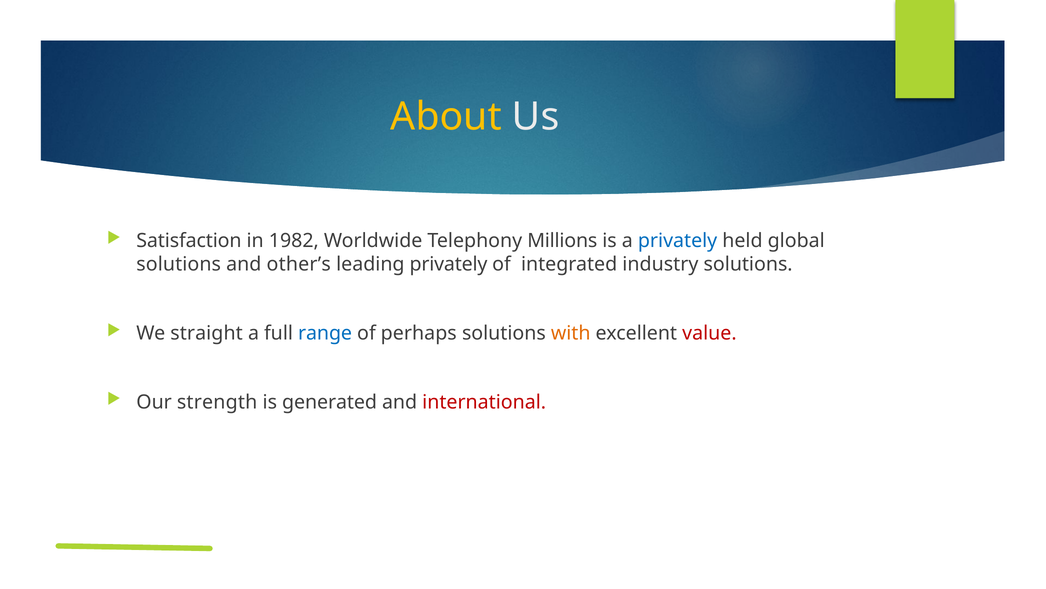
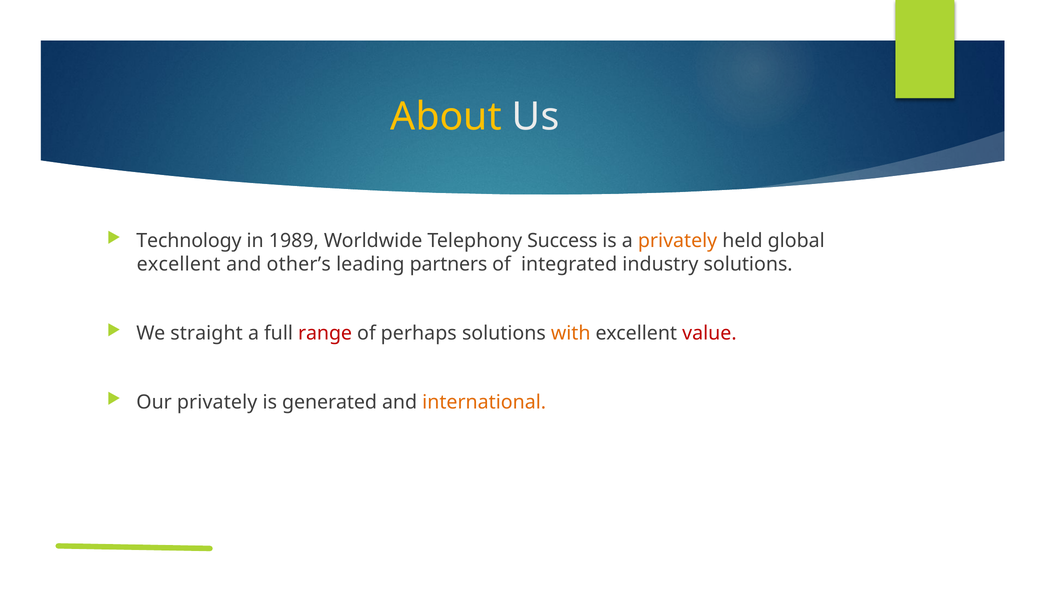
Satisfaction: Satisfaction -> Technology
1982: 1982 -> 1989
Millions: Millions -> Success
privately at (678, 240) colour: blue -> orange
solutions at (179, 264): solutions -> excellent
leading privately: privately -> partners
range colour: blue -> red
Our strength: strength -> privately
international colour: red -> orange
